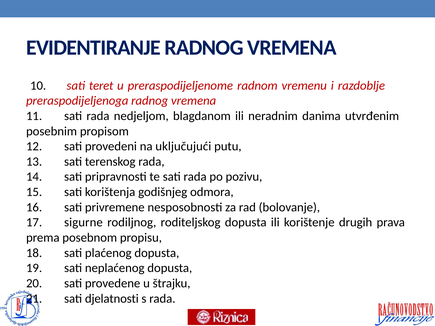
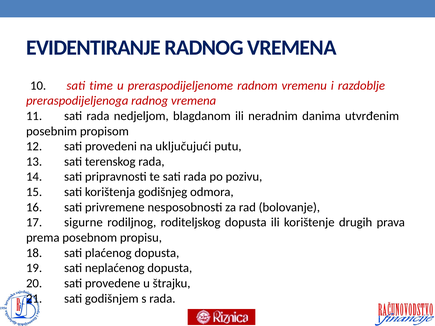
teret: teret -> time
djelatnosti: djelatnosti -> godišnjem
